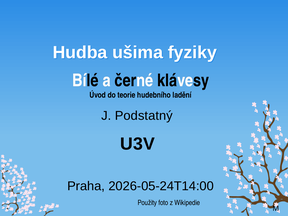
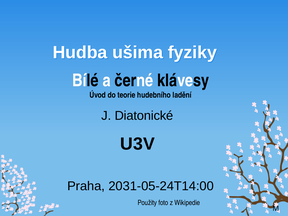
Podstatný: Podstatný -> Diatonické
2026-05-24T14:00: 2026-05-24T14:00 -> 2031-05-24T14:00
